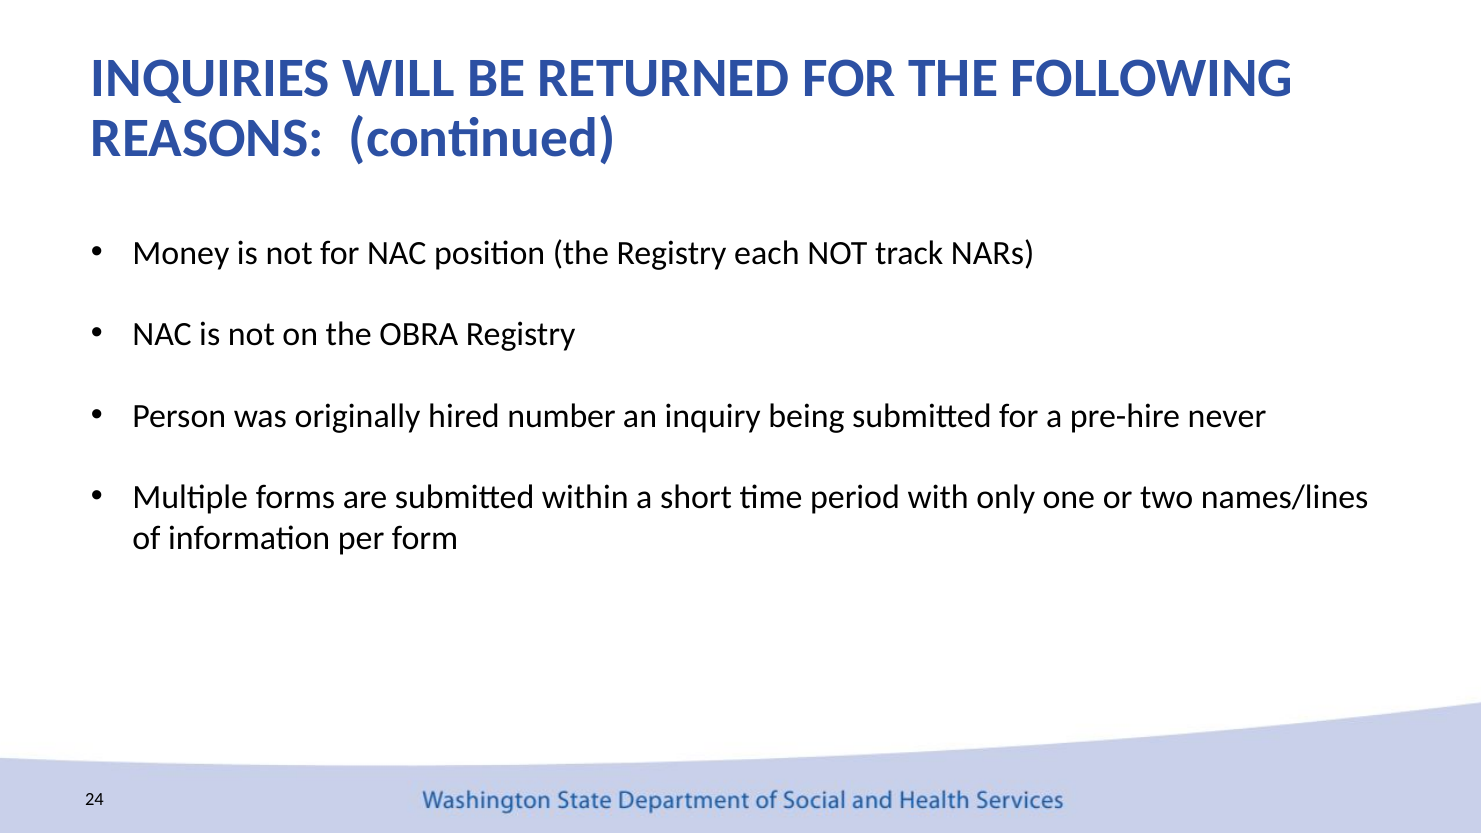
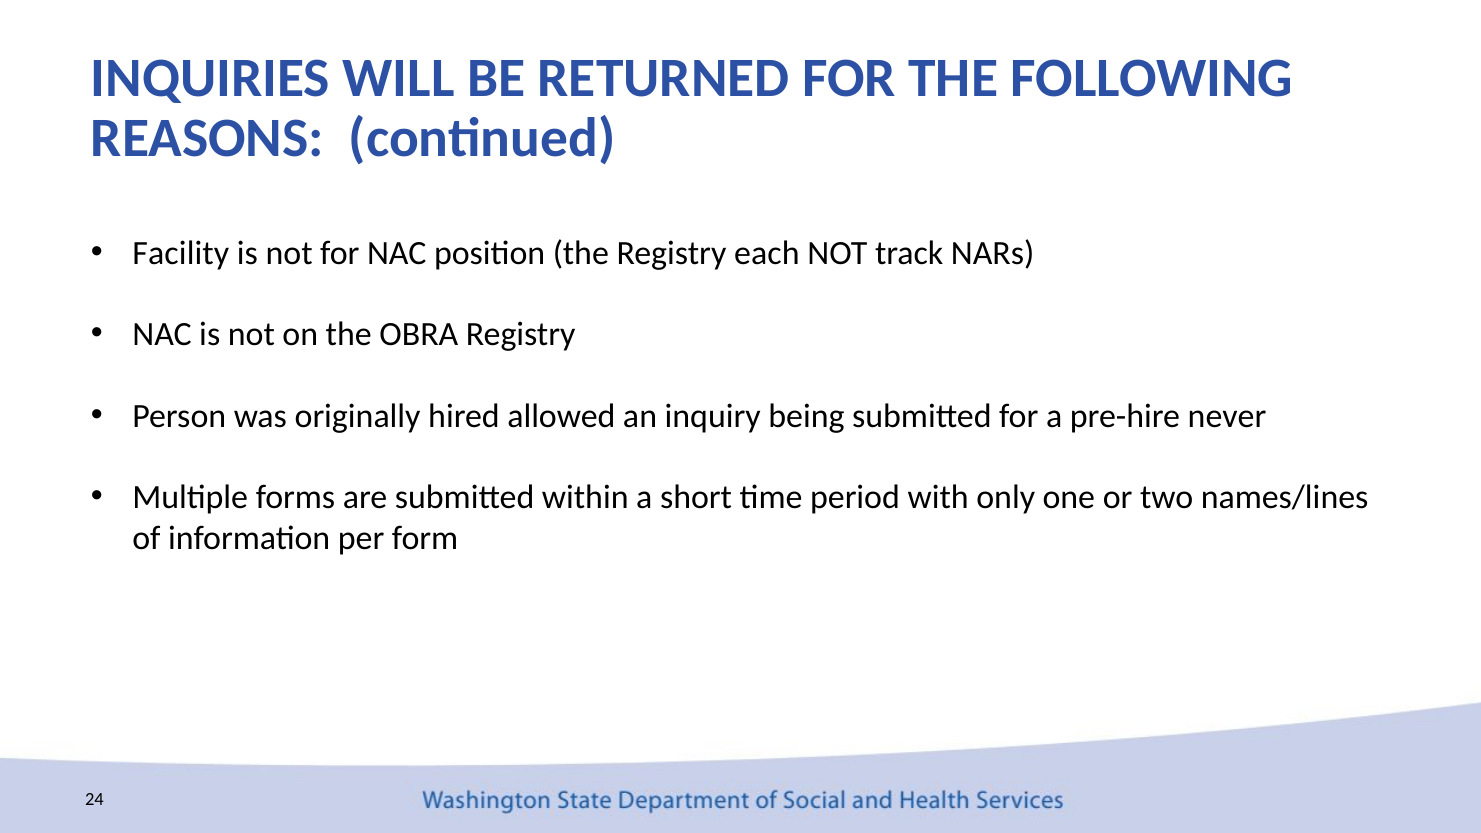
Money: Money -> Facility
number: number -> allowed
